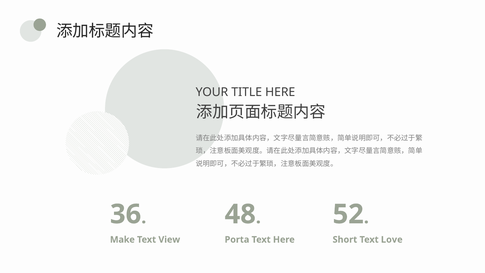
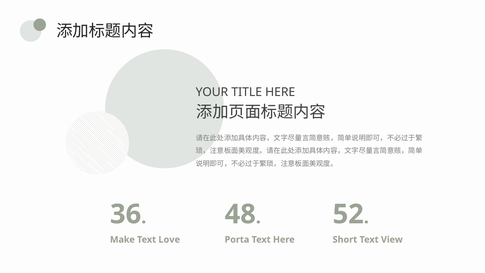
View: View -> Love
Love: Love -> View
